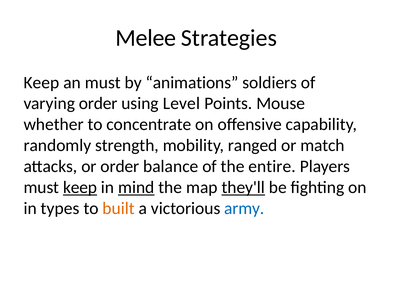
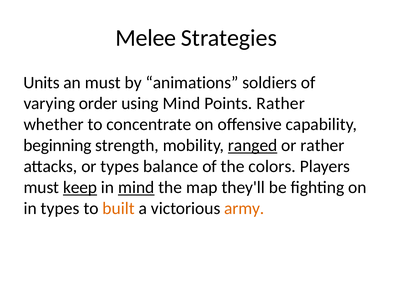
Keep at (41, 82): Keep -> Units
using Level: Level -> Mind
Points Mouse: Mouse -> Rather
randomly: randomly -> beginning
ranged underline: none -> present
or match: match -> rather
or order: order -> types
entire: entire -> colors
they'll underline: present -> none
army colour: blue -> orange
